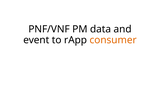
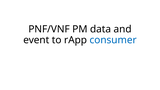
consumer colour: orange -> blue
